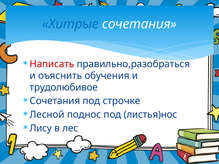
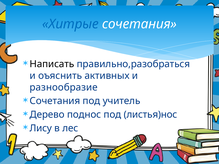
Написать colour: red -> black
обучения: обучения -> активных
трудолюбивое: трудолюбивое -> разнообразие
строчке: строчке -> учитель
Лесной: Лесной -> Дерево
